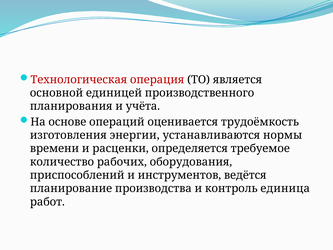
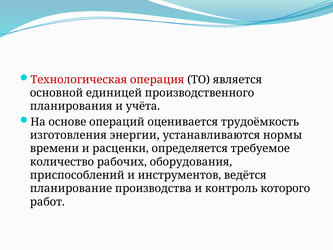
единица: единица -> которого
